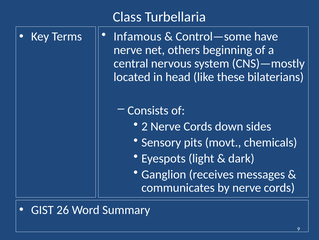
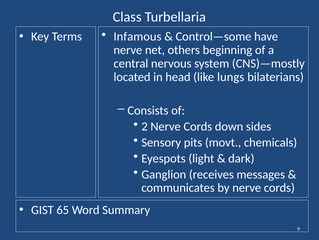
these: these -> lungs
26: 26 -> 65
